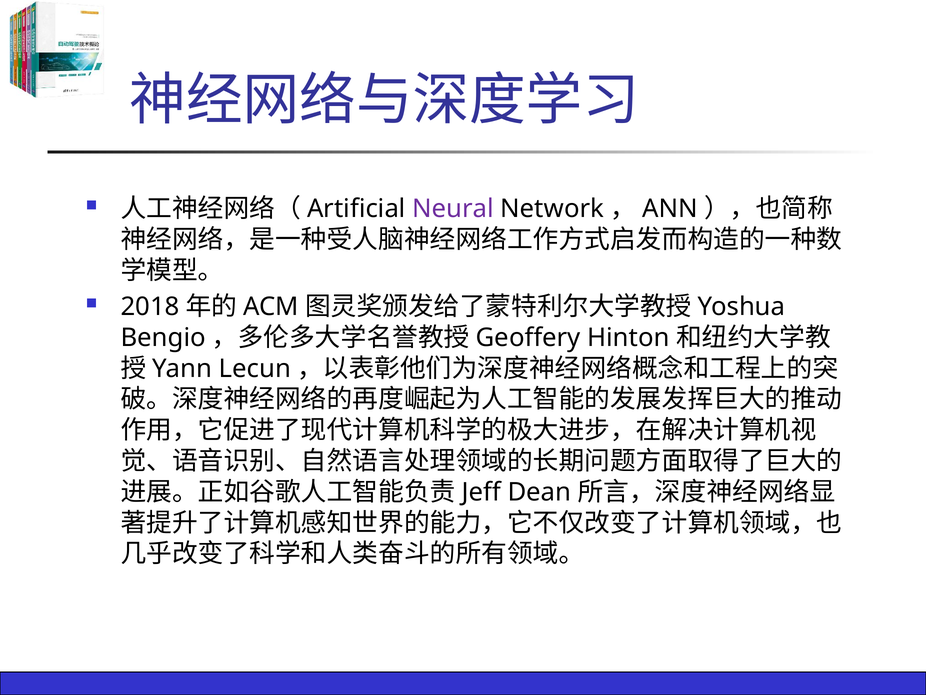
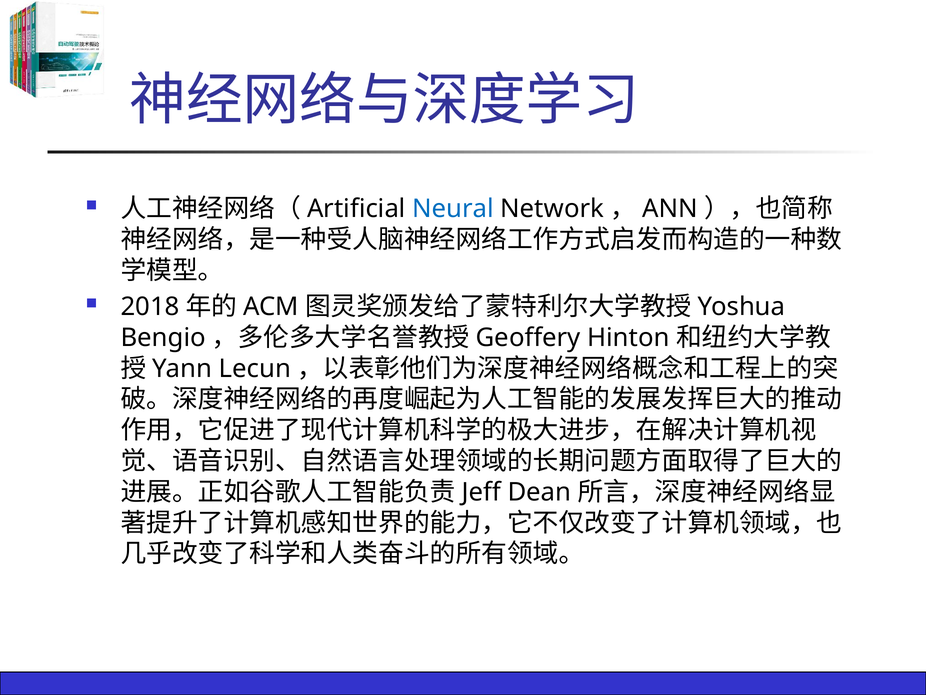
Neural colour: purple -> blue
